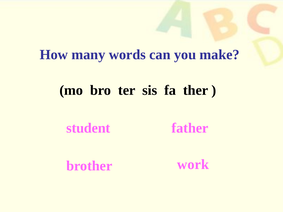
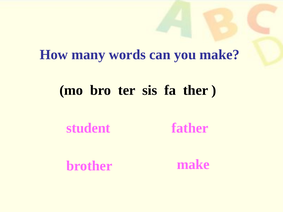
brother work: work -> make
